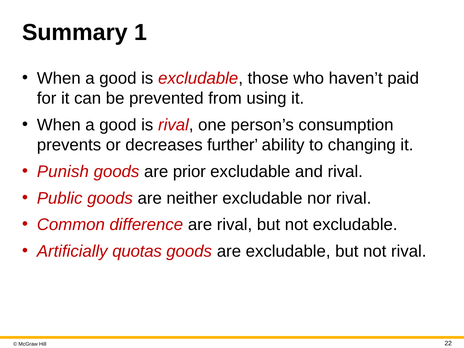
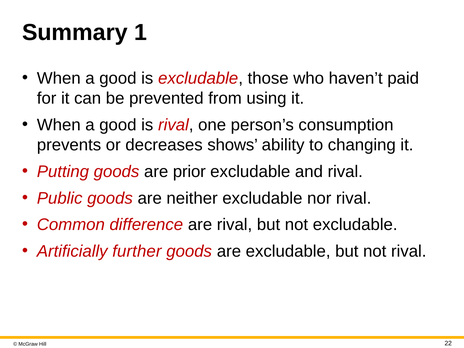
further: further -> shows
Punish: Punish -> Putting
quotas: quotas -> further
